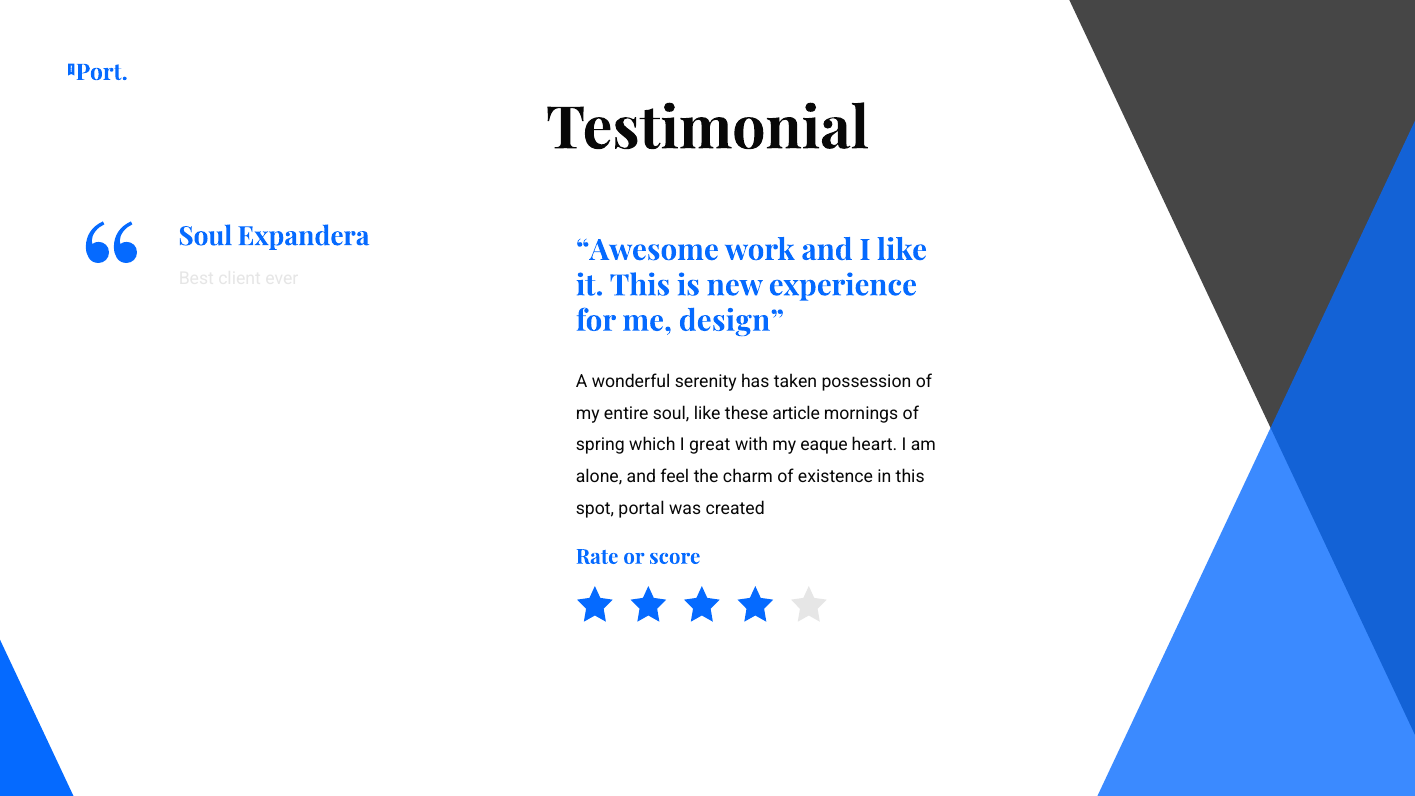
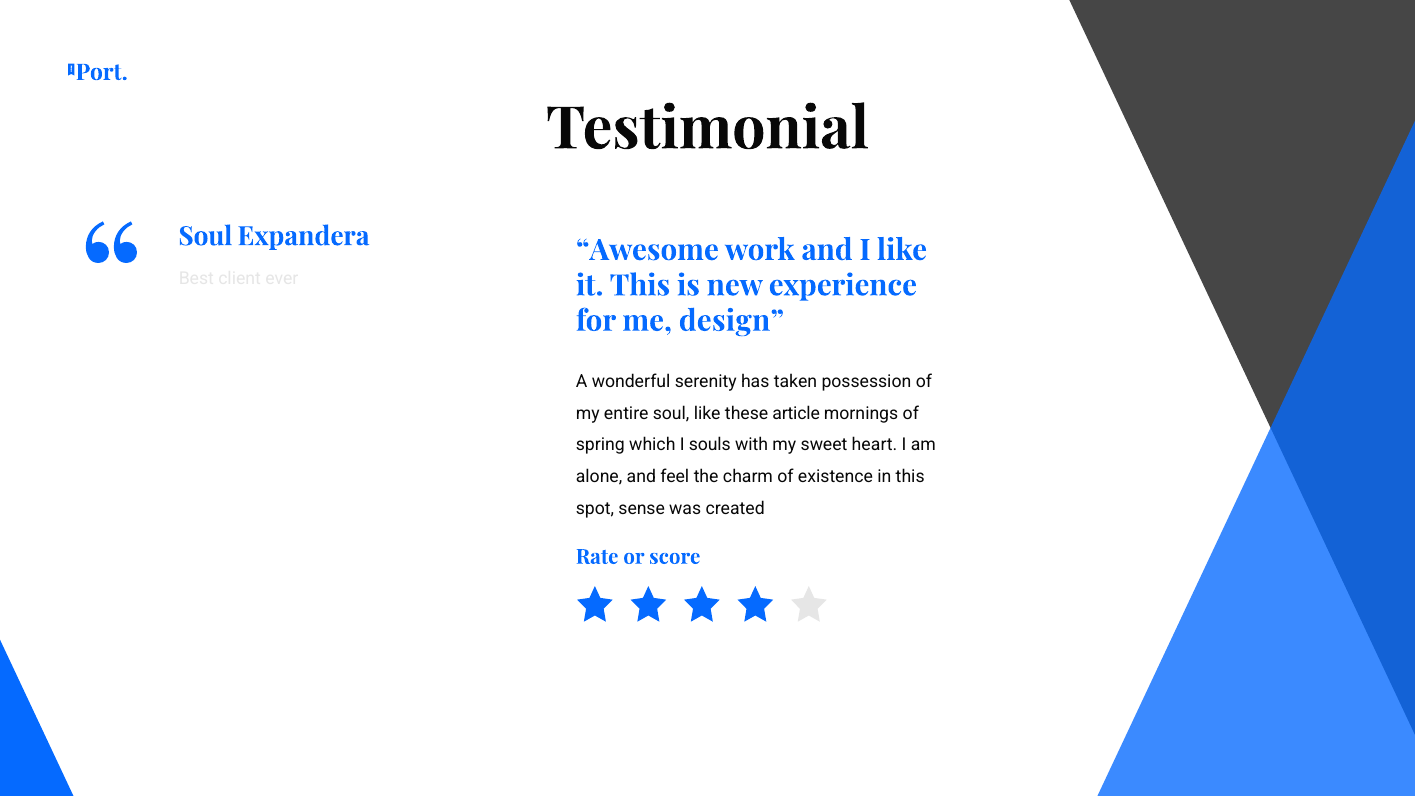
great: great -> souls
eaque: eaque -> sweet
portal: portal -> sense
